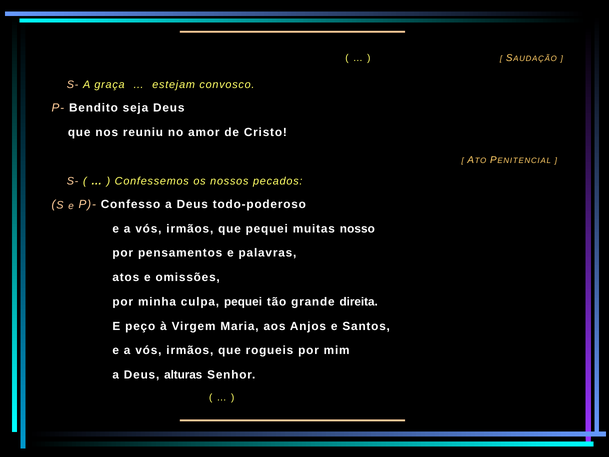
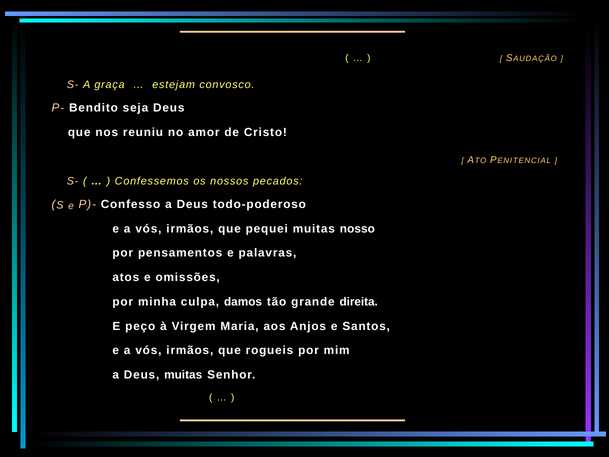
culpa pequei: pequei -> damos
Deus alturas: alturas -> muitas
